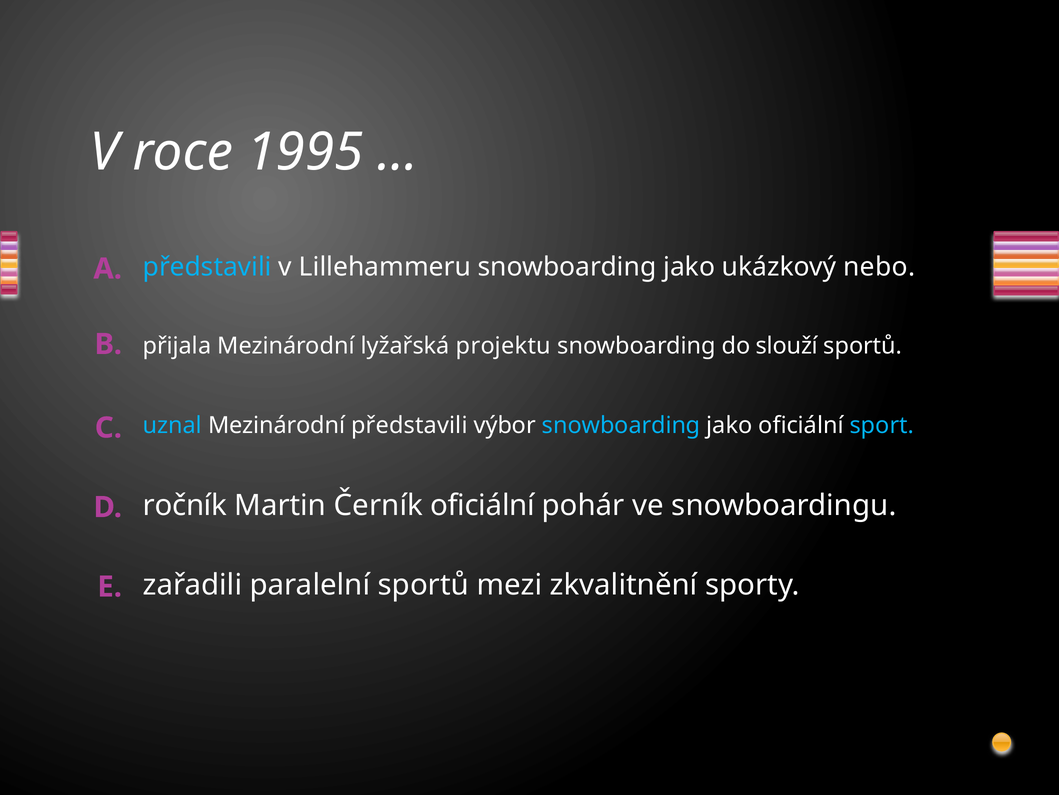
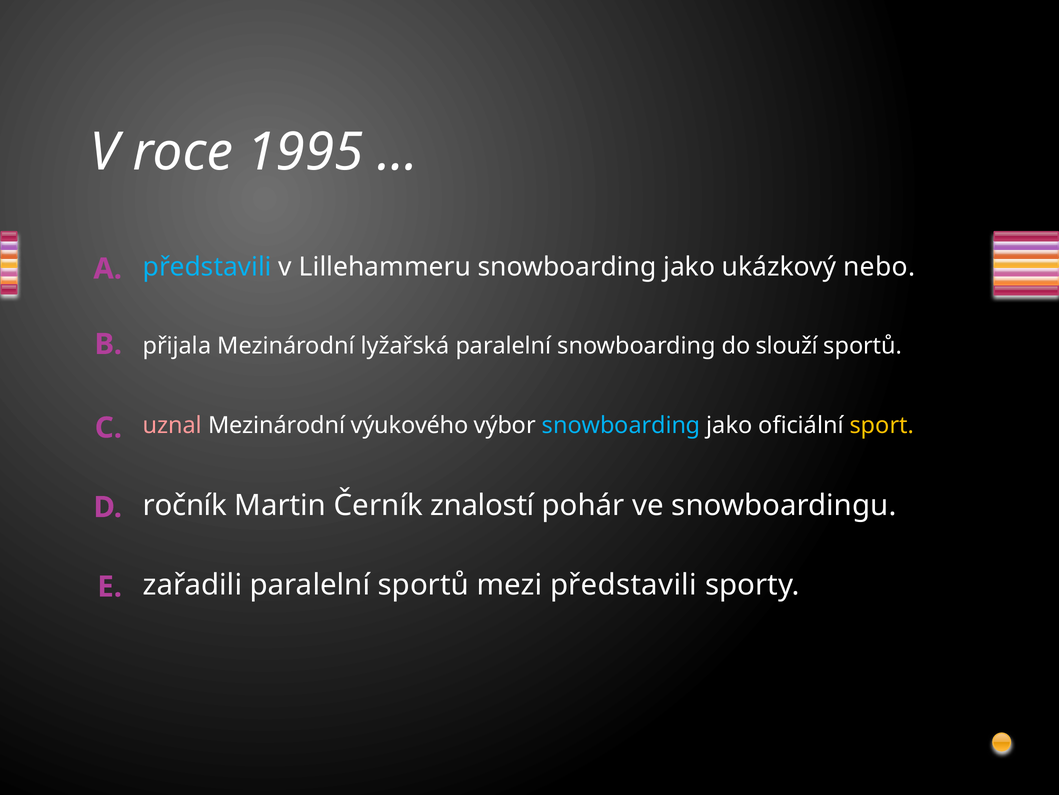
lyžařská projektu: projektu -> paralelní
uznal colour: light blue -> pink
Mezinárodní představili: představili -> výukového
sport colour: light blue -> yellow
Černík oficiální: oficiální -> znalostí
mezi zkvalitnění: zkvalitnění -> představili
